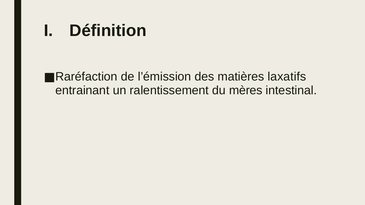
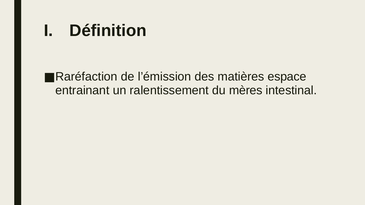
laxatifs: laxatifs -> espace
